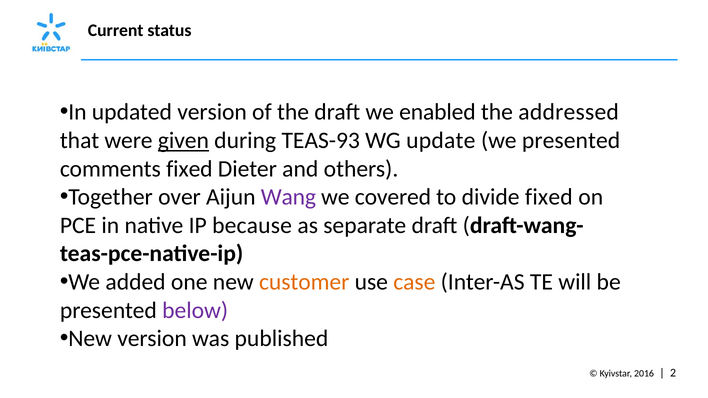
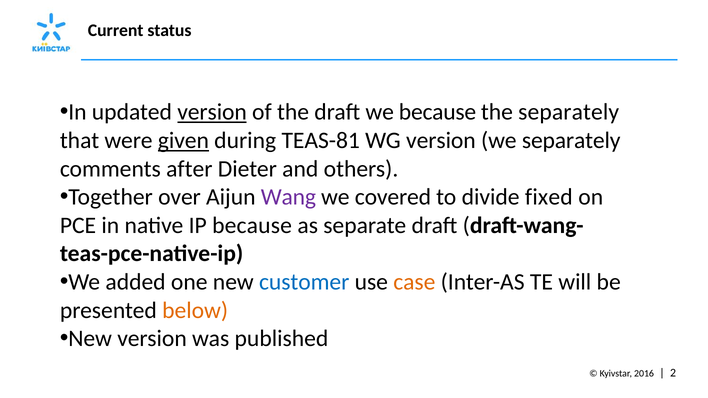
version at (212, 112) underline: none -> present
we enabled: enabled -> because
the addressed: addressed -> separately
TEAS-93: TEAS-93 -> TEAS-81
WG update: update -> version
we presented: presented -> separately
comments fixed: fixed -> after
customer colour: orange -> blue
below colour: purple -> orange
